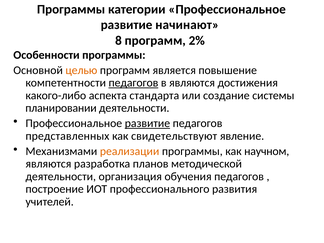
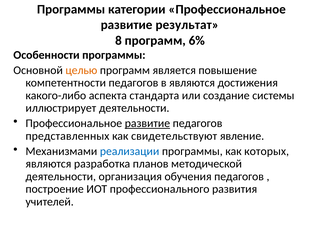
начинают: начинают -> результат
2%: 2% -> 6%
педагогов at (133, 83) underline: present -> none
планировании: планировании -> иллюстрирует
реализации colour: orange -> blue
научном: научном -> которых
